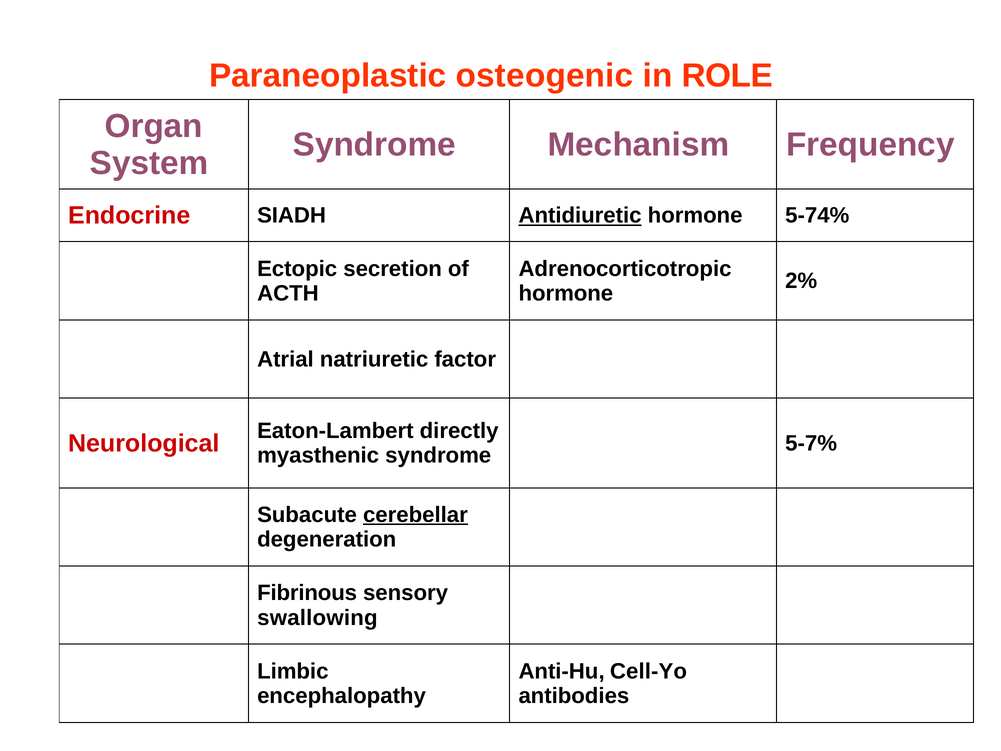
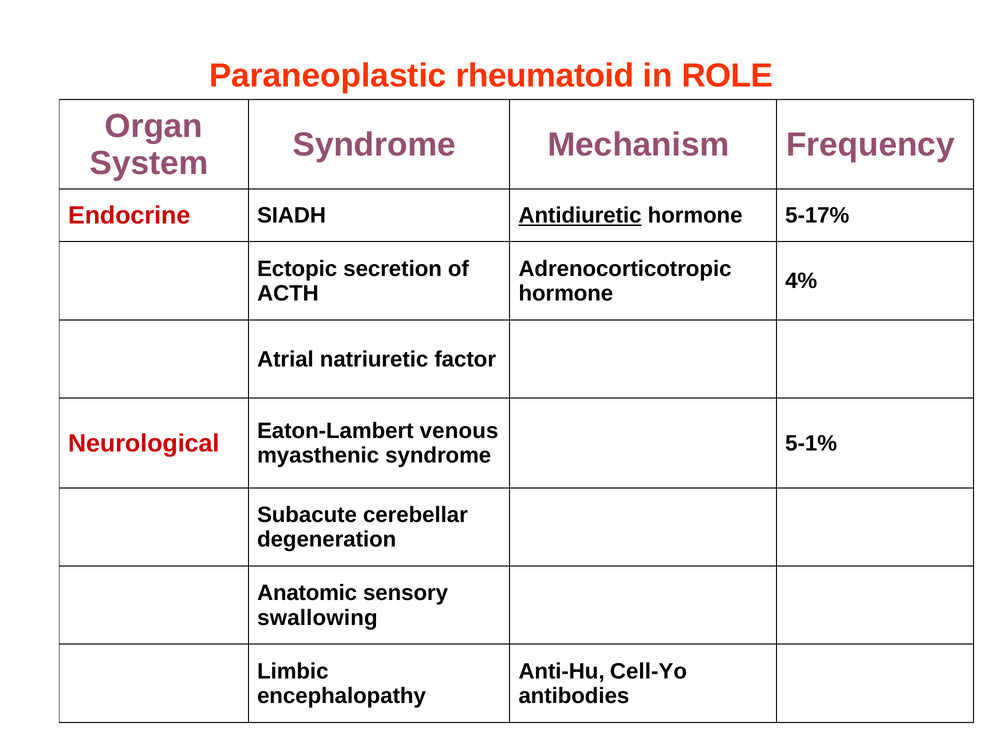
osteogenic: osteogenic -> rheumatoid
5-74%: 5-74% -> 5-17%
2%: 2% -> 4%
directly: directly -> venous
5-7%: 5-7% -> 5-1%
cerebellar underline: present -> none
Fibrinous: Fibrinous -> Anatomic
